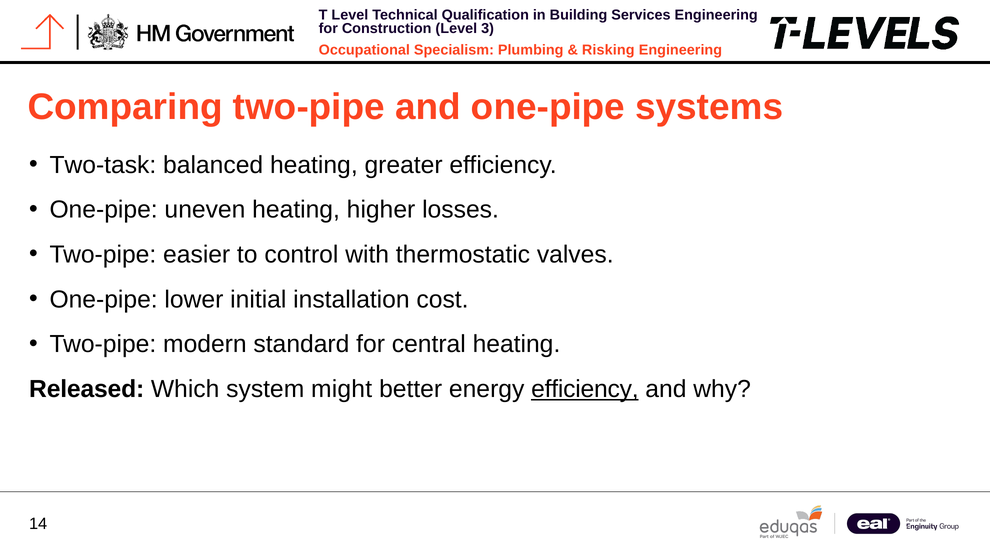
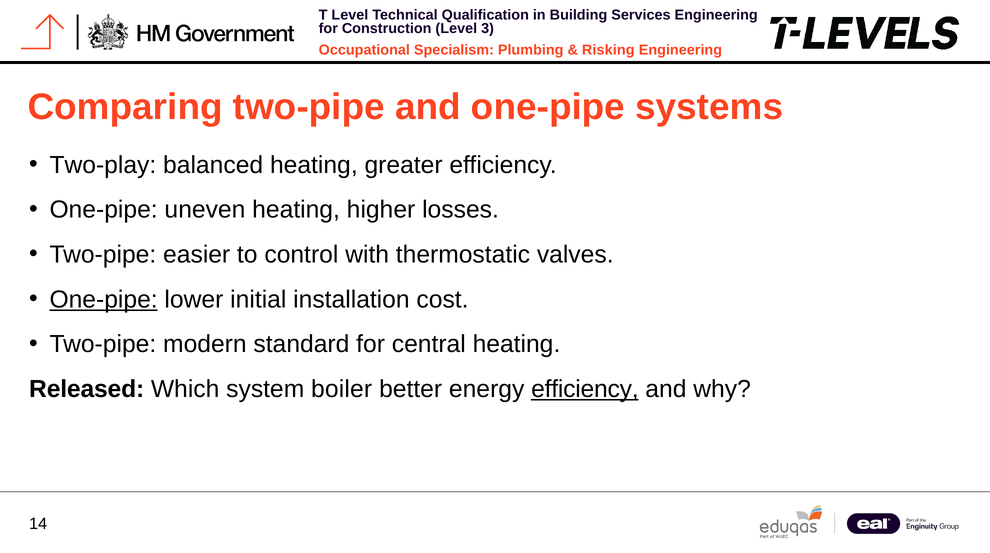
Two-task: Two-task -> Two-play
One-pipe at (104, 300) underline: none -> present
might: might -> boiler
